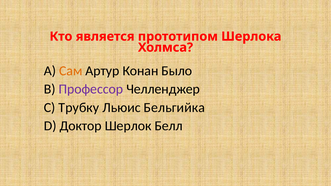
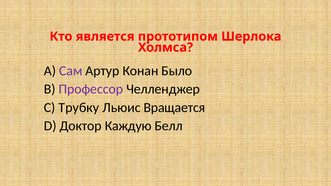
Сам colour: orange -> purple
Бельгийка: Бельгийка -> Вращается
Шерлок: Шерлок -> Каждую
